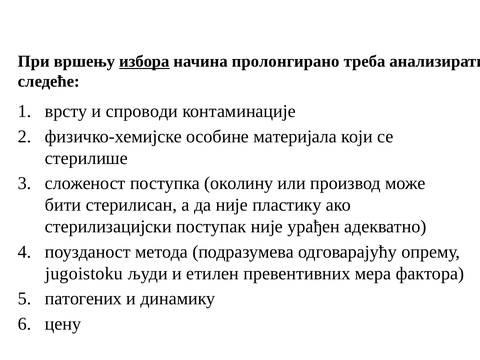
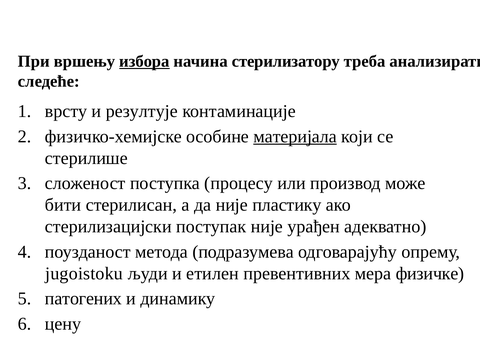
пролонгирано: пролонгирано -> стерилизатору
спроводи: спроводи -> резултује
материјала underline: none -> present
околину: околину -> процесу
фактора: фактора -> физичке
